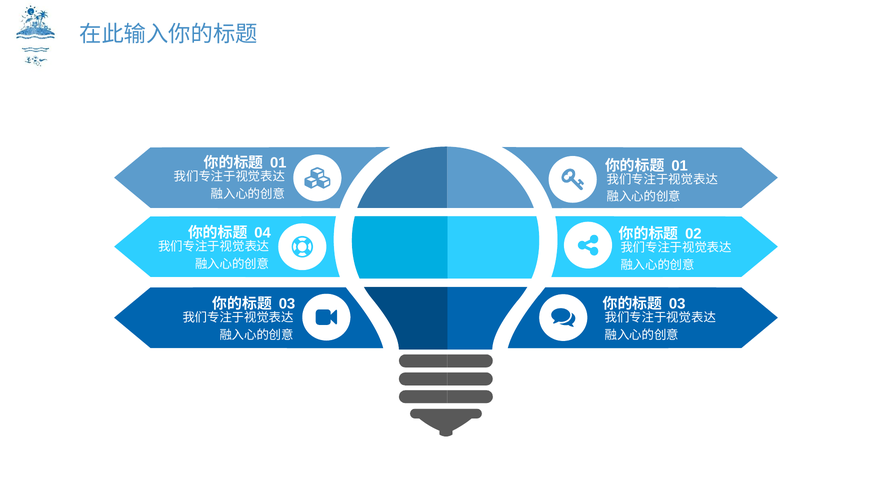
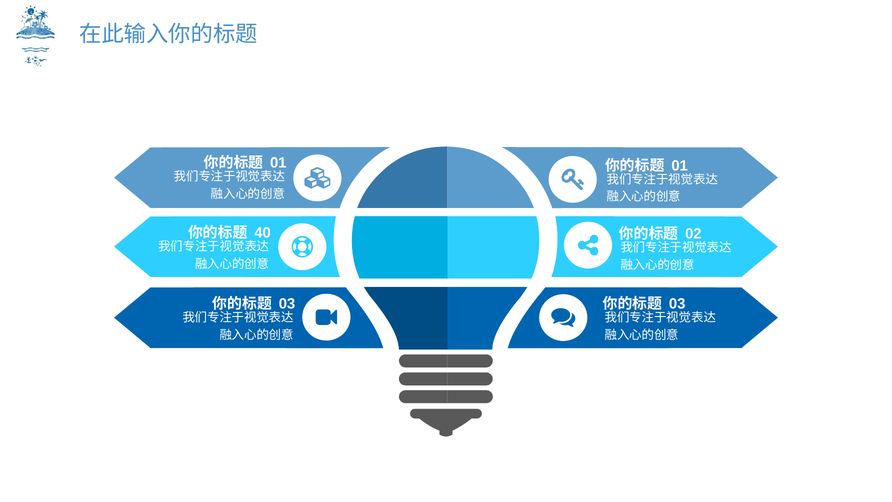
04: 04 -> 40
